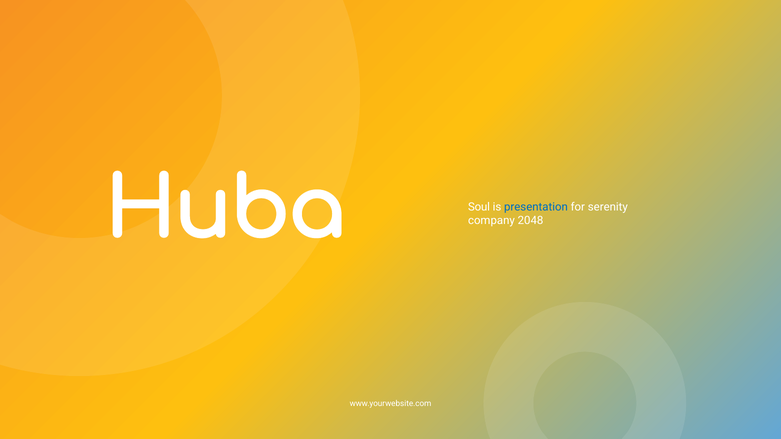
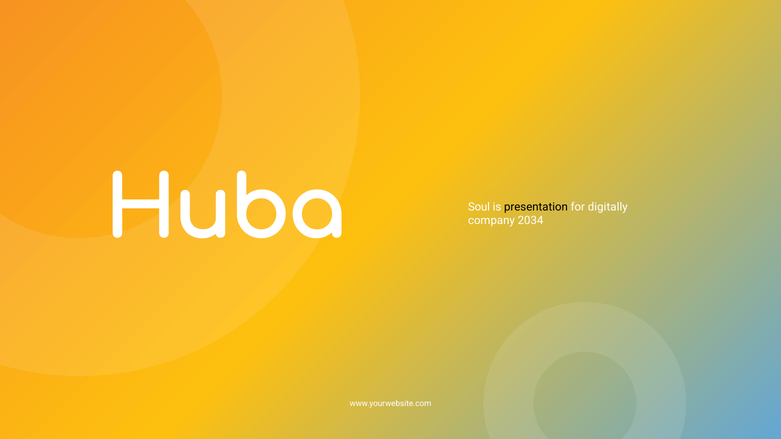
presentation colour: blue -> black
serenity: serenity -> digitally
2048: 2048 -> 2034
